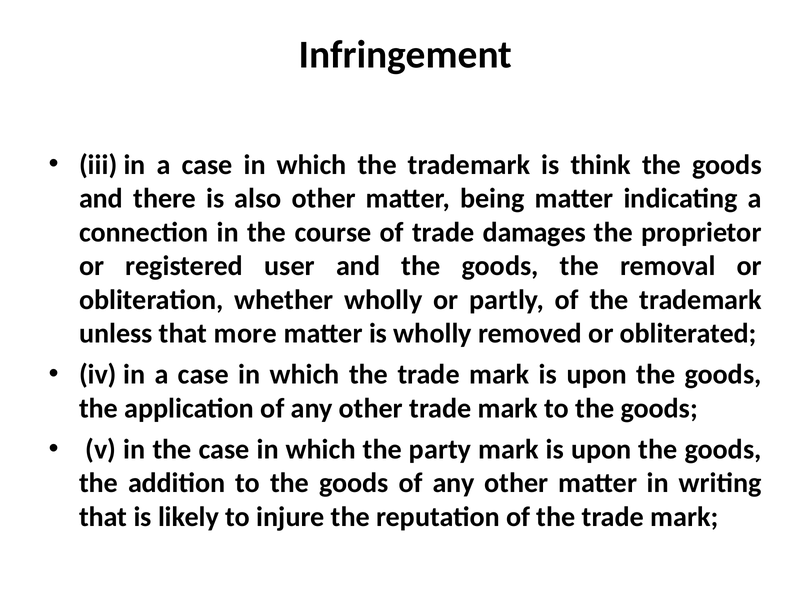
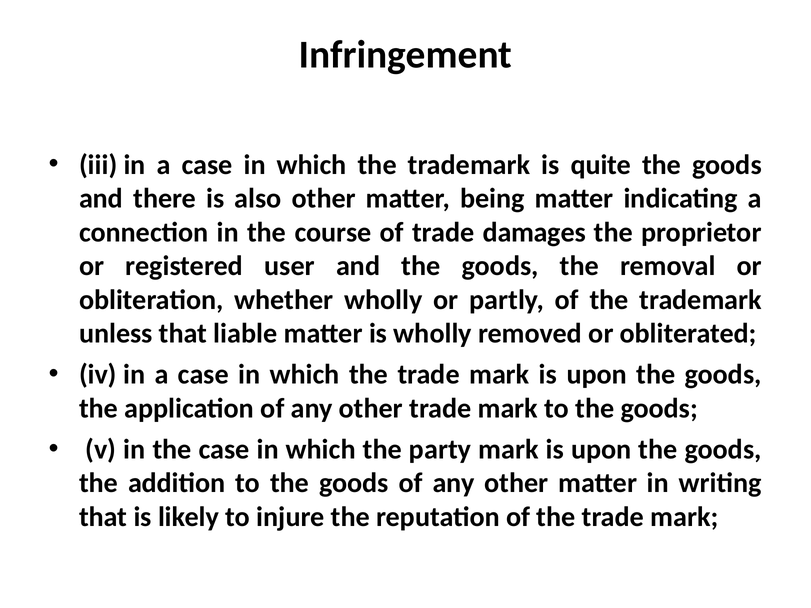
think: think -> quite
more: more -> liable
